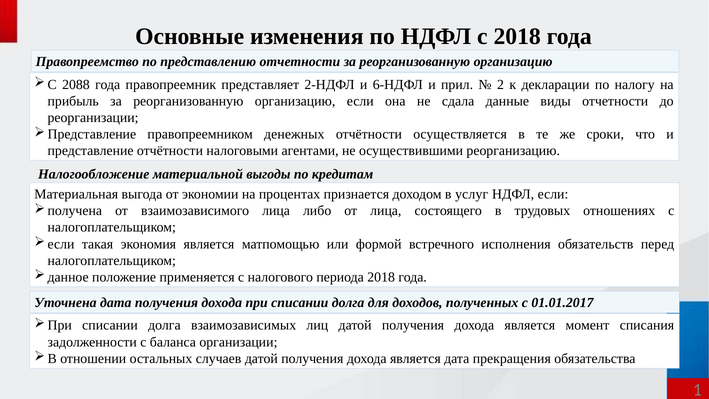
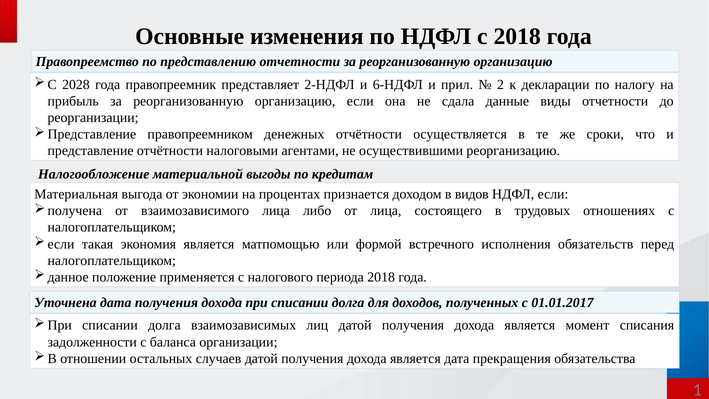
2088: 2088 -> 2028
услуг: услуг -> видов
